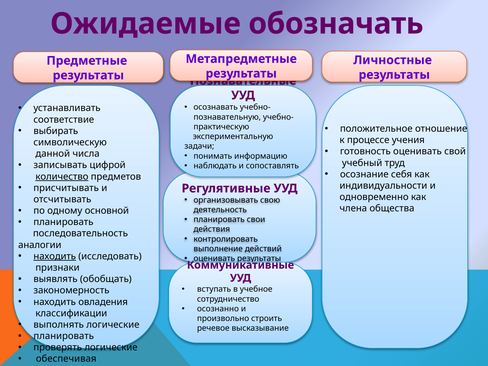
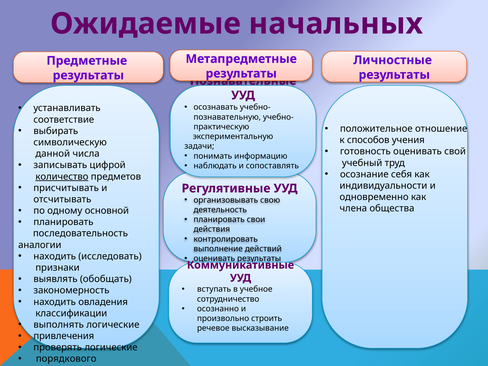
обозначать: обозначать -> начальных
процессе: процессе -> способов
находить at (55, 256) underline: present -> none
планировать at (64, 336): планировать -> привлечения
обеспечивая: обеспечивая -> порядкового
